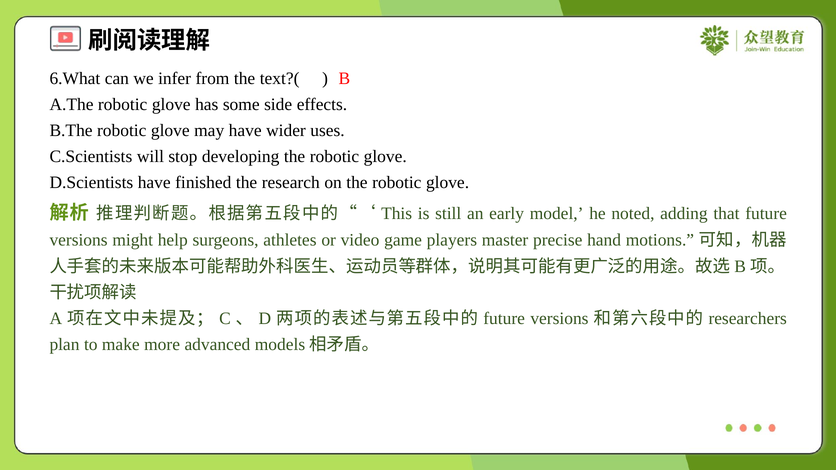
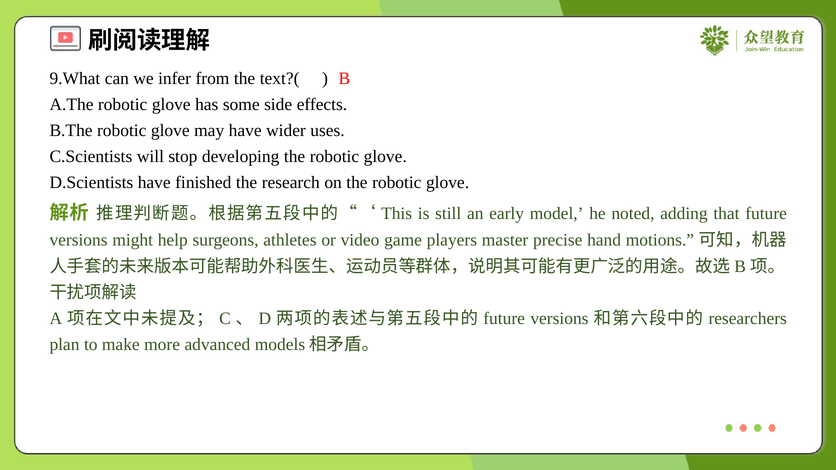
6.What: 6.What -> 9.What
